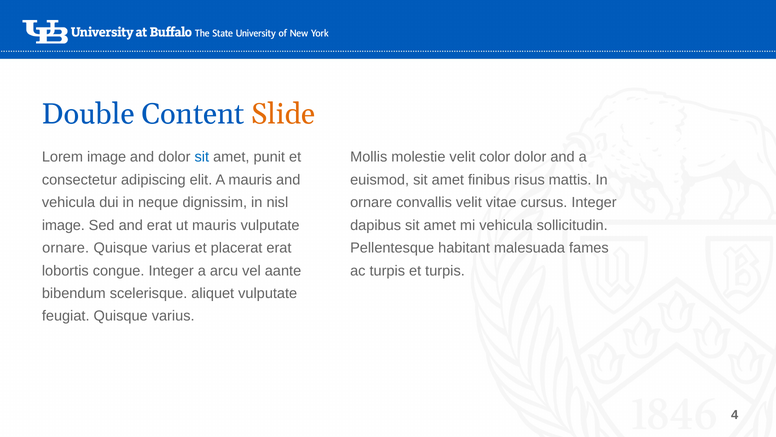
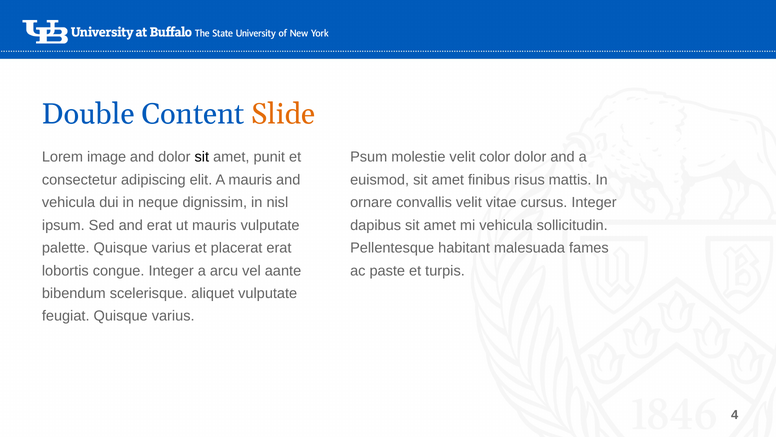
sit at (202, 157) colour: blue -> black
Mollis: Mollis -> Psum
image at (63, 225): image -> ipsum
ornare at (66, 248): ornare -> palette
ac turpis: turpis -> paste
